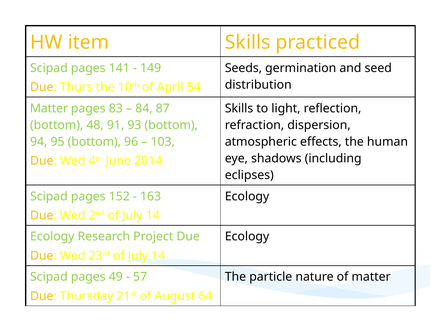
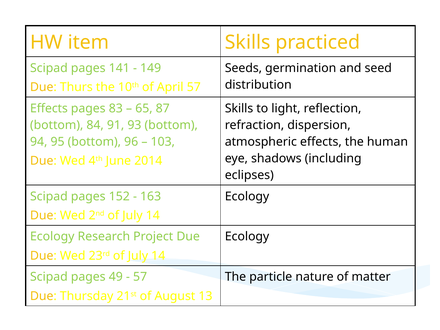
April 54: 54 -> 57
Matter at (49, 108): Matter -> Effects
84: 84 -> 65
48: 48 -> 84
64: 64 -> 13
